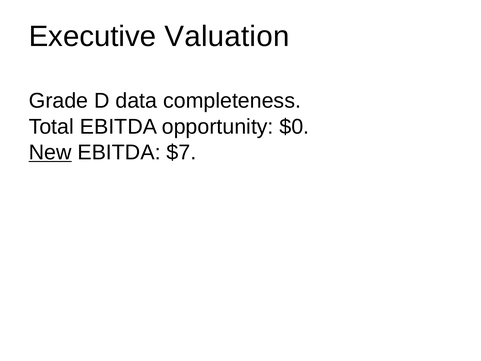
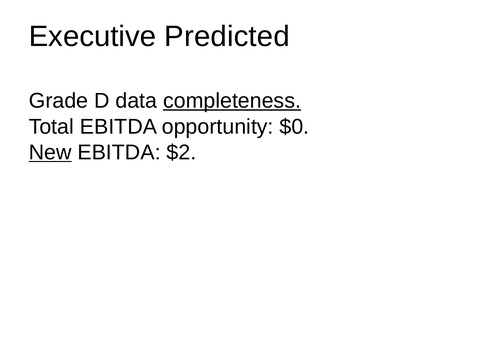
Valuation: Valuation -> Predicted
completeness underline: none -> present
$7: $7 -> $2
